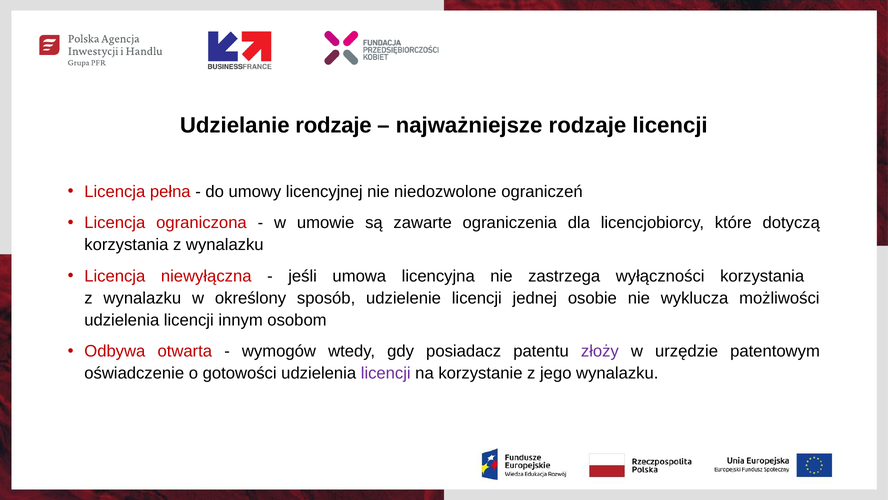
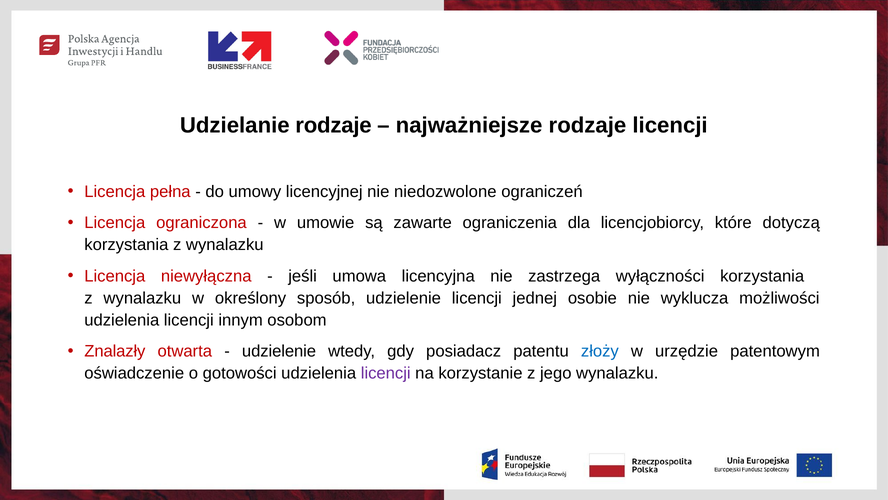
Odbywa: Odbywa -> Znalazły
wymogów at (279, 351): wymogów -> udzielenie
złoży colour: purple -> blue
